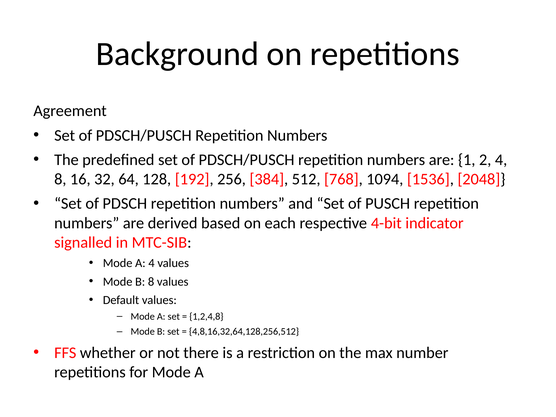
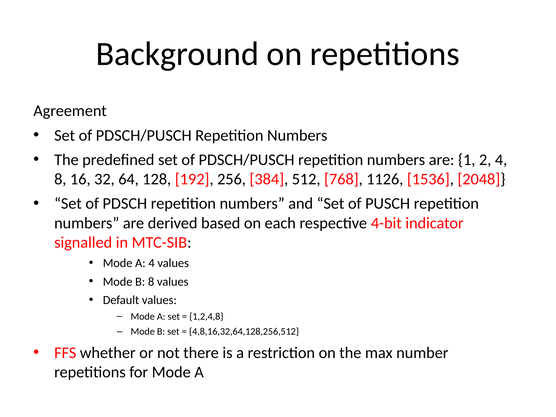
1094: 1094 -> 1126
